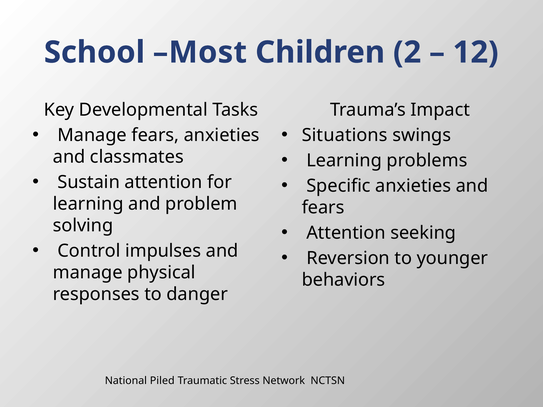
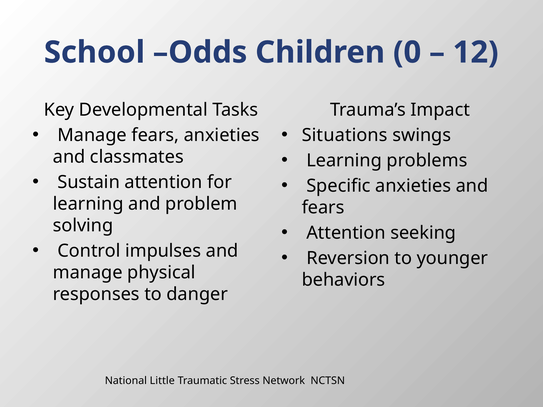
Most: Most -> Odds
2: 2 -> 0
Piled: Piled -> Little
